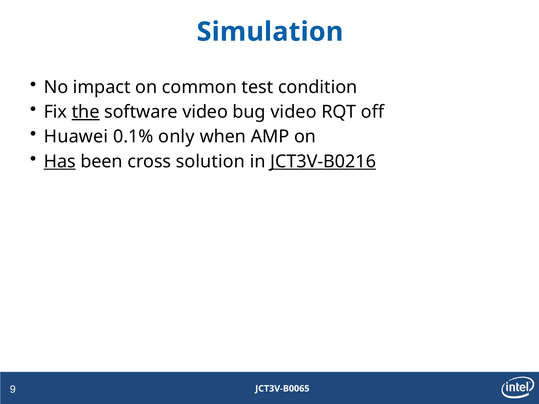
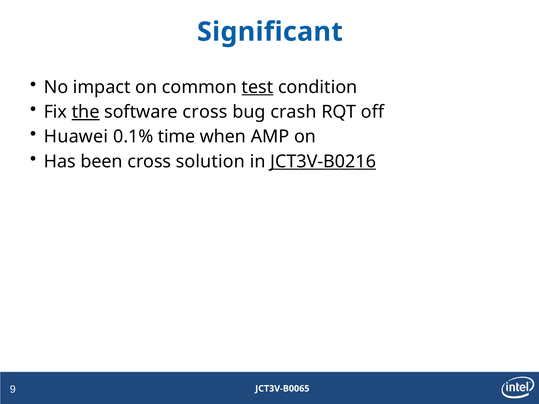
Simulation: Simulation -> Significant
test underline: none -> present
software video: video -> cross
bug video: video -> crash
only: only -> time
Has underline: present -> none
